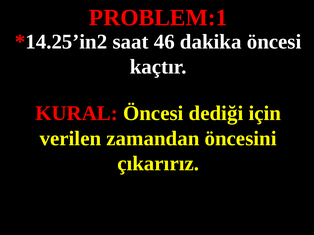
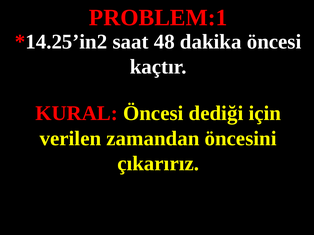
46: 46 -> 48
